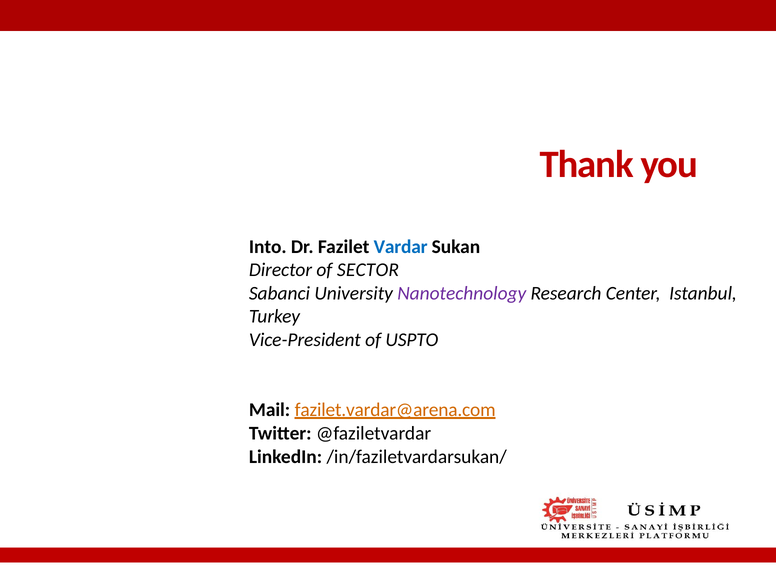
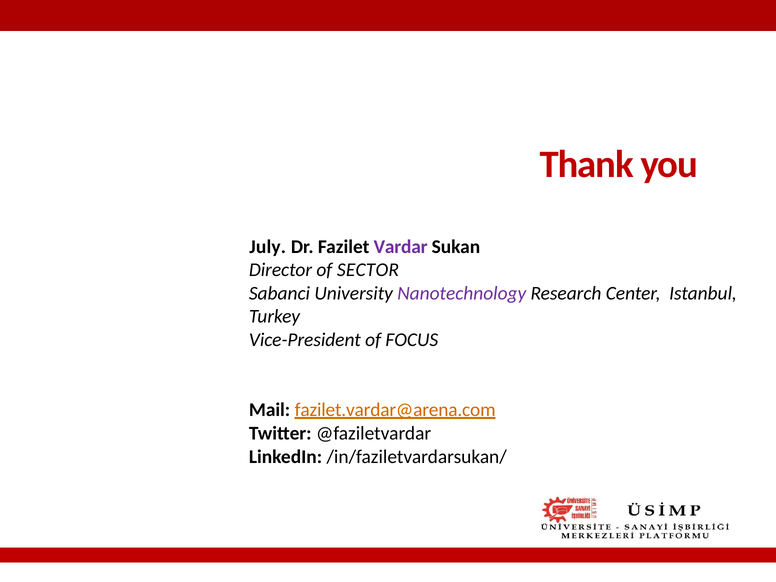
Into: Into -> July
Vardar colour: blue -> purple
USPTO: USPTO -> FOCUS
